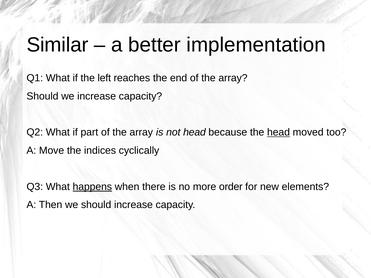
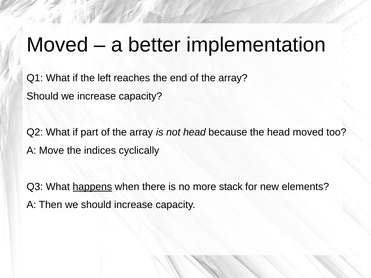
Similar at (57, 45): Similar -> Moved
head at (278, 132) underline: present -> none
order: order -> stack
